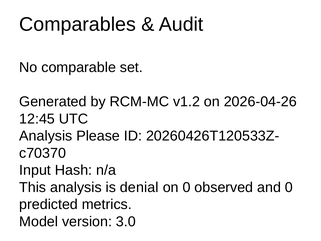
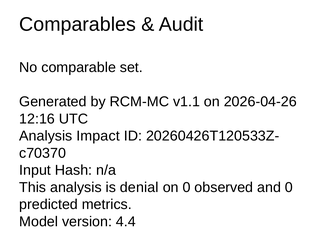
v1.2: v1.2 -> v1.1
12:45: 12:45 -> 12:16
Please: Please -> Impact
3.0: 3.0 -> 4.4
